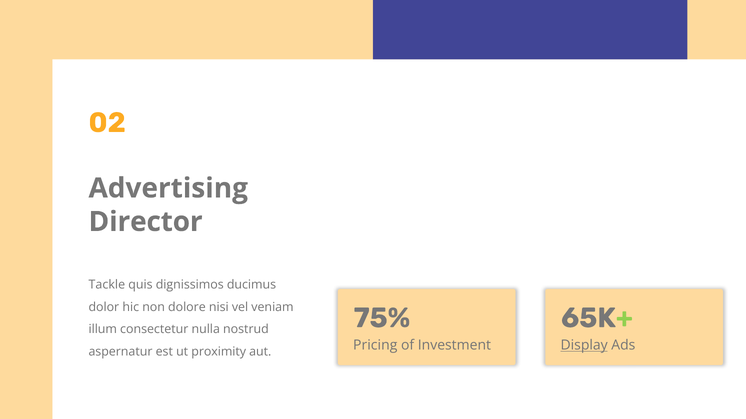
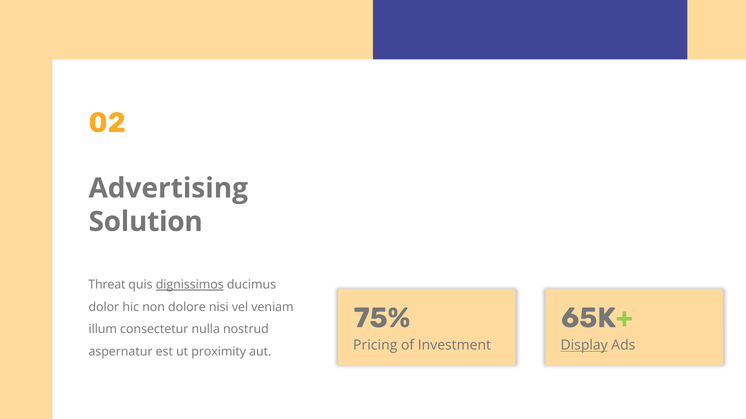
Director: Director -> Solution
Tackle: Tackle -> Threat
dignissimos underline: none -> present
